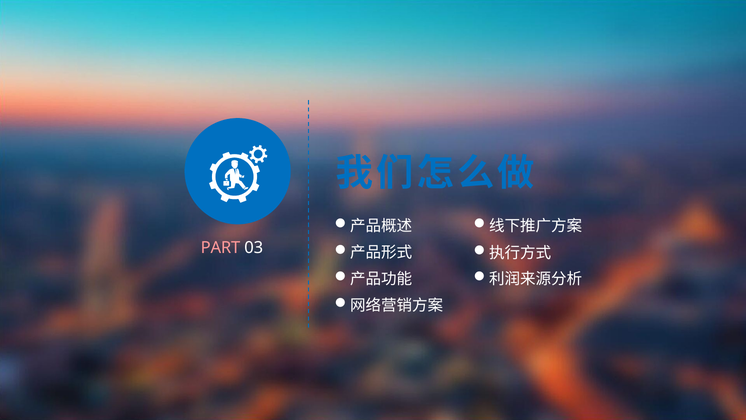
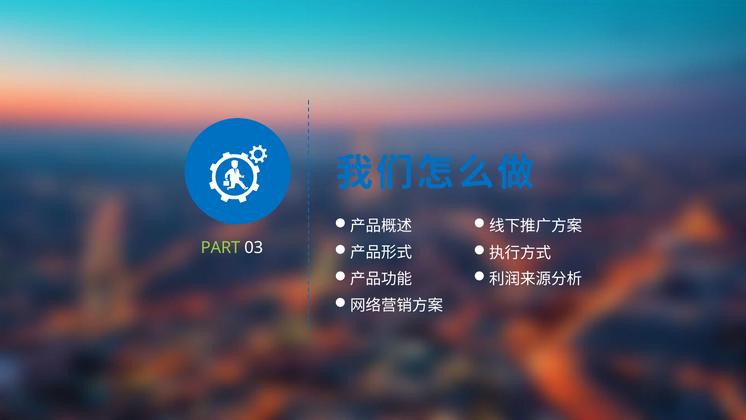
PART colour: pink -> light green
